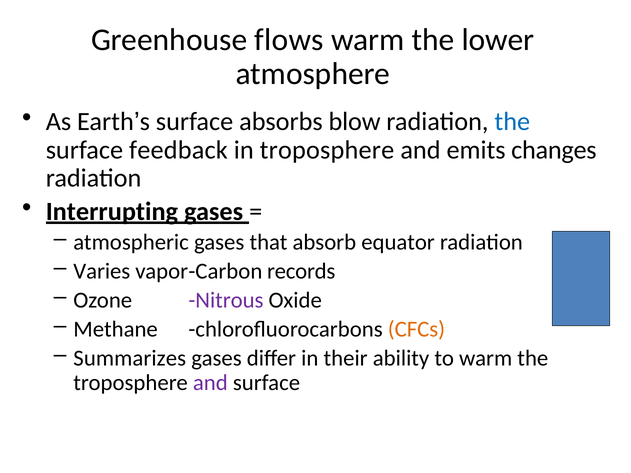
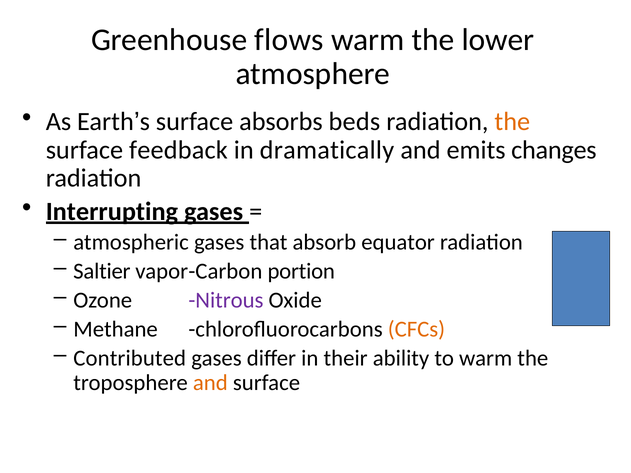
blow: blow -> beds
the at (512, 122) colour: blue -> orange
in troposphere: troposphere -> dramatically
Varies: Varies -> Saltier
records: records -> portion
Summarizes: Summarizes -> Contributed
and at (210, 383) colour: purple -> orange
